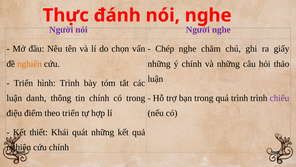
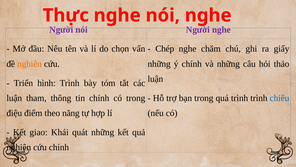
đánh at (117, 15): đánh -> nghe
danh: danh -> tham
chiếu colour: purple -> blue
theo triển: triển -> năng
thiết: thiết -> giao
